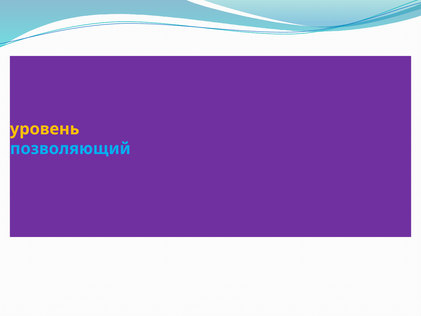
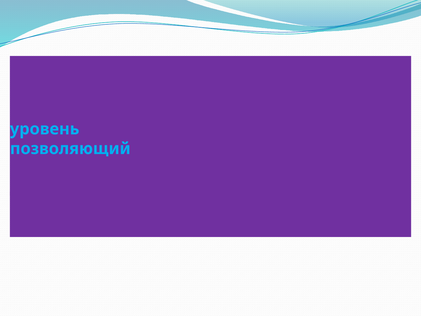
уровень colour: yellow -> light blue
